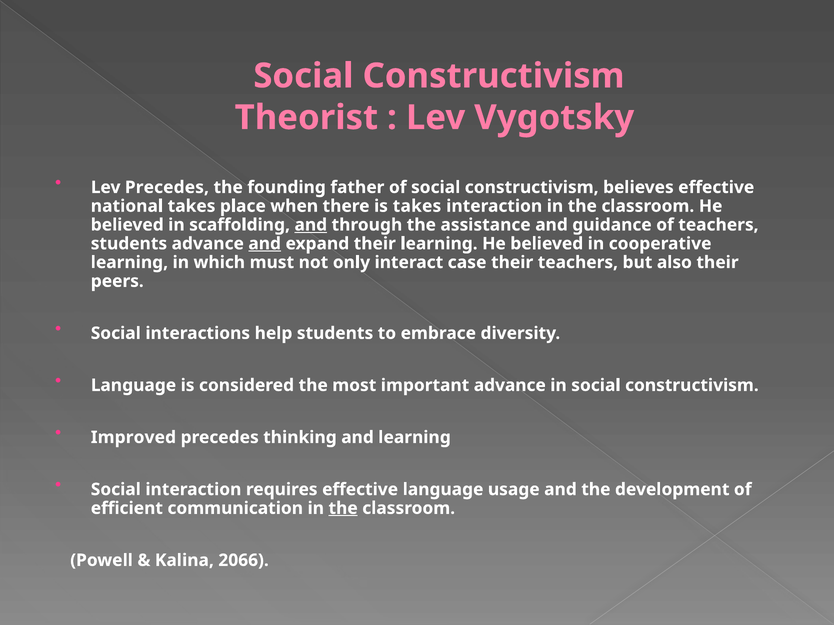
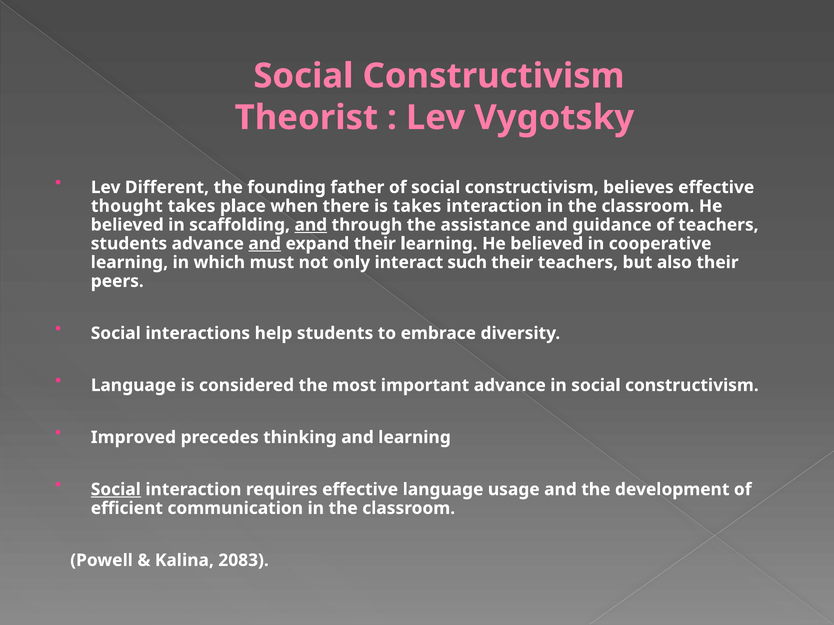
Lev Precedes: Precedes -> Different
national: national -> thought
case: case -> such
Social at (116, 490) underline: none -> present
the at (343, 509) underline: present -> none
2066: 2066 -> 2083
